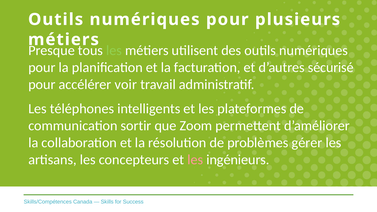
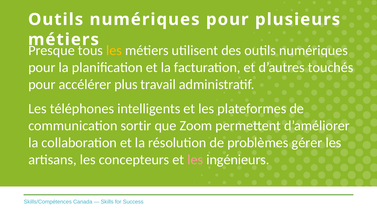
les at (114, 51) colour: light green -> yellow
sécurisé: sécurisé -> touchés
voir: voir -> plus
